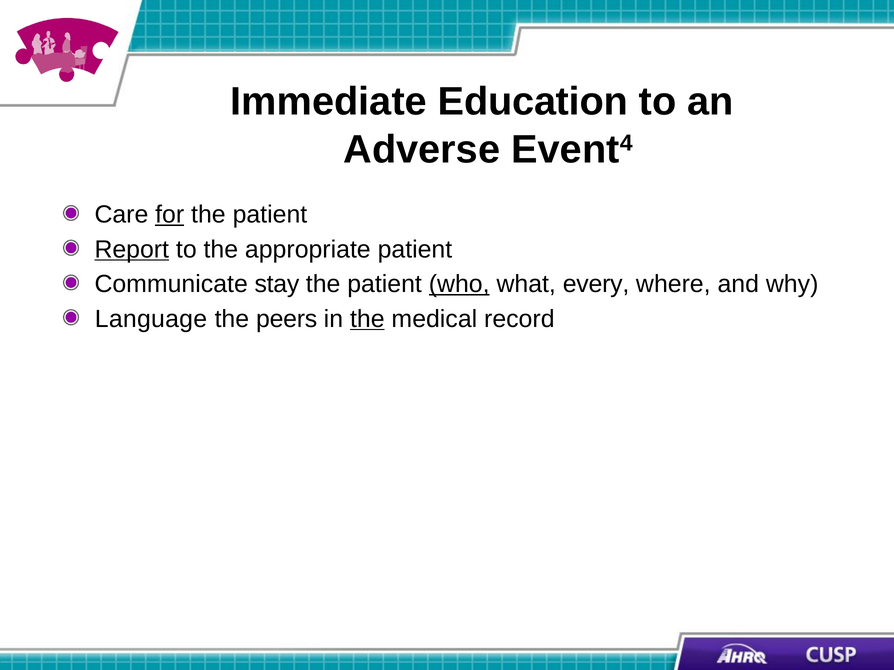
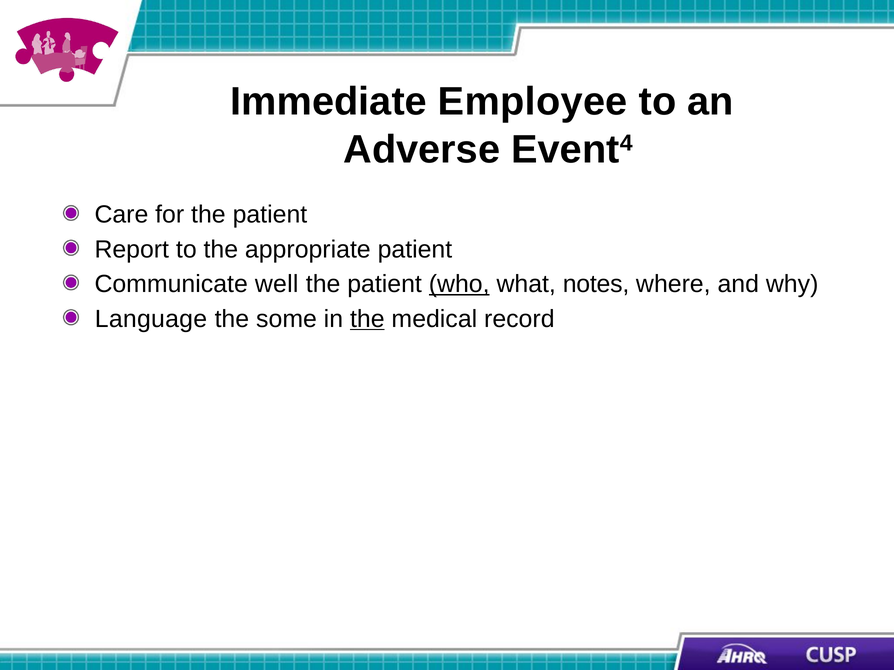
Education: Education -> Employee
for underline: present -> none
Report underline: present -> none
stay: stay -> well
every: every -> notes
peers: peers -> some
